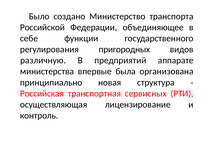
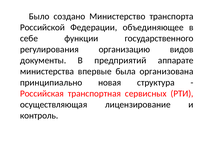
пригородных: пригородных -> организацию
различную: различную -> документы
